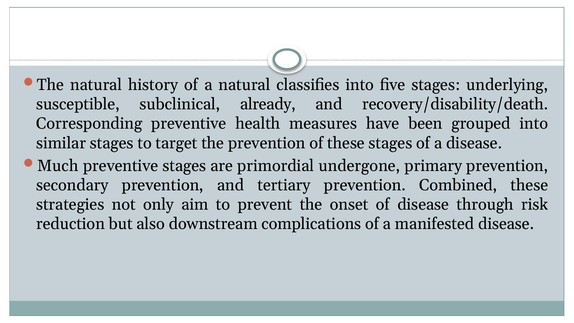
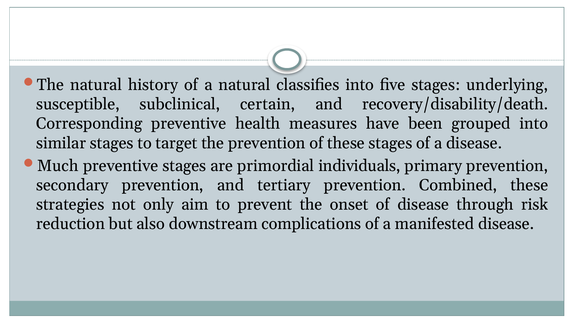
already: already -> certain
undergone: undergone -> individuals
